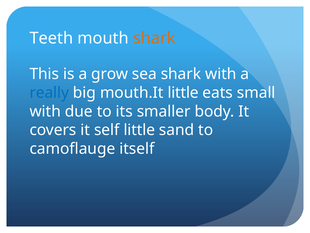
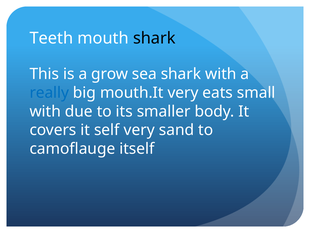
shark at (154, 38) colour: orange -> black
mouth.It little: little -> very
self little: little -> very
